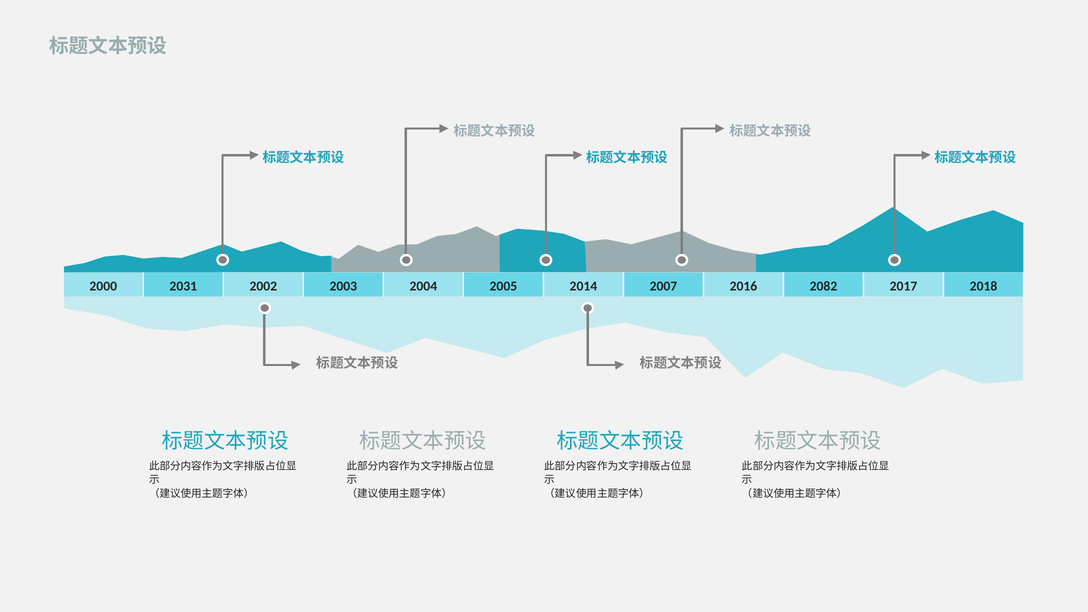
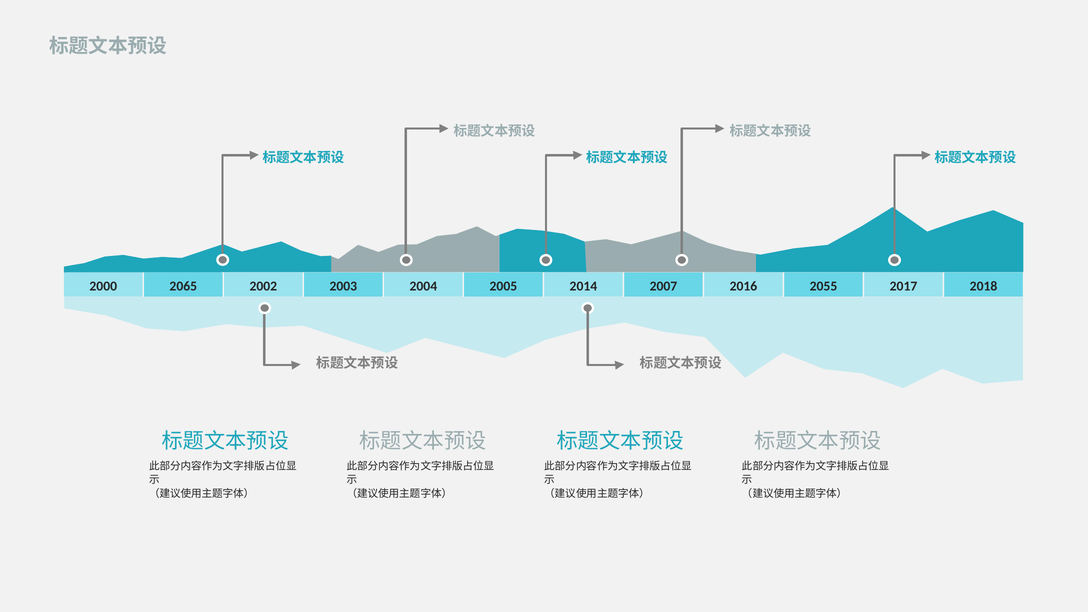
2031: 2031 -> 2065
2082: 2082 -> 2055
